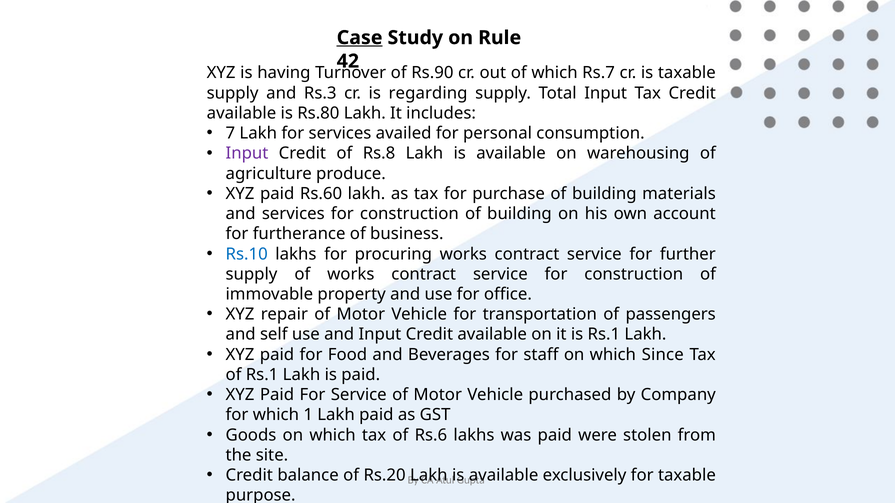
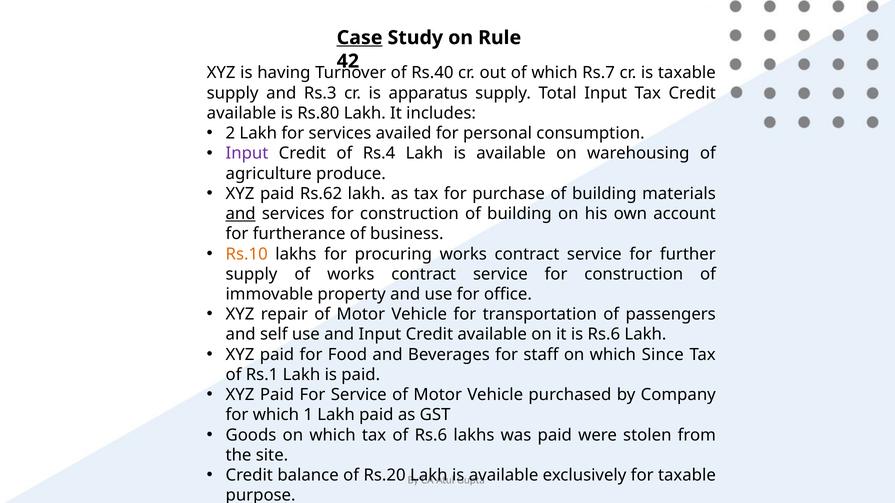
Rs.90: Rs.90 -> Rs.40
regarding: regarding -> apparatus
7: 7 -> 2
Rs.8: Rs.8 -> Rs.4
Rs.60: Rs.60 -> Rs.62
and at (241, 214) underline: none -> present
Rs.10 colour: blue -> orange
is Rs.1: Rs.1 -> Rs.6
